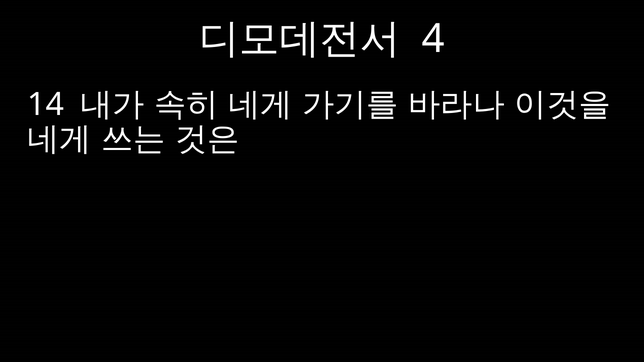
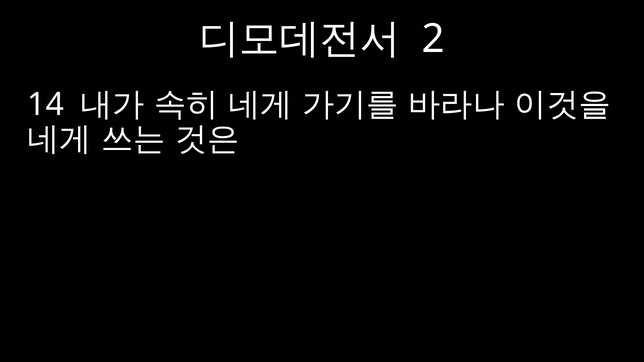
4: 4 -> 2
